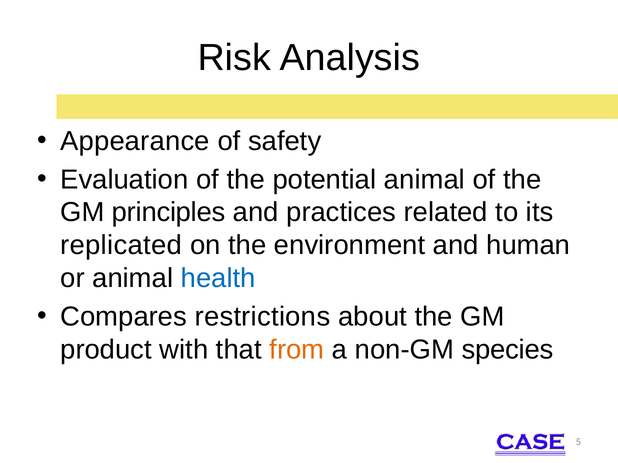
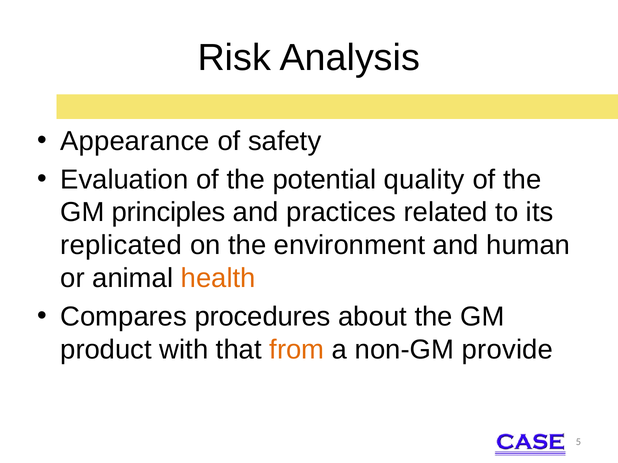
potential animal: animal -> quality
health colour: blue -> orange
restrictions: restrictions -> procedures
species: species -> provide
